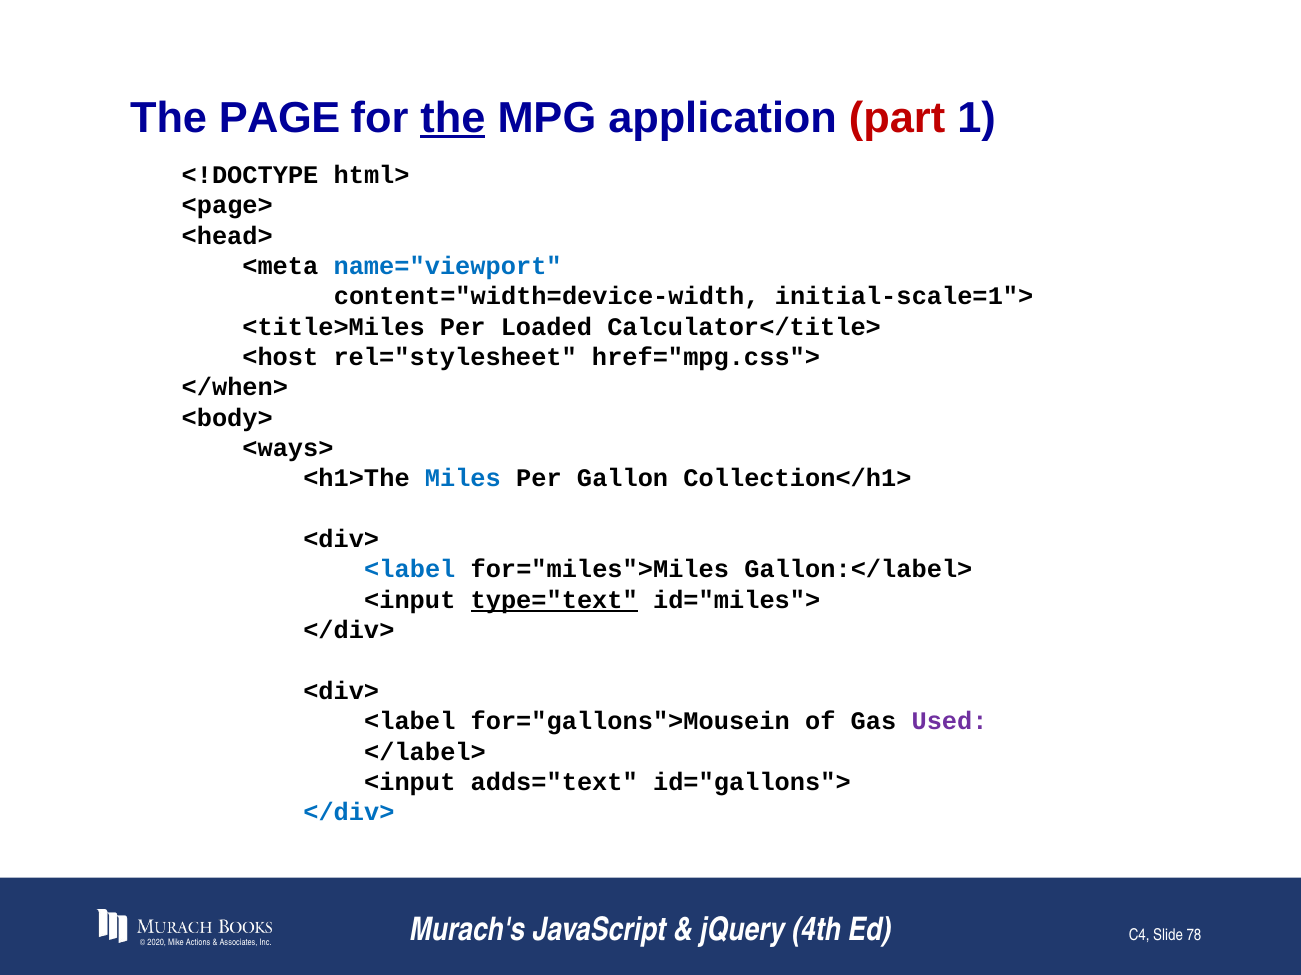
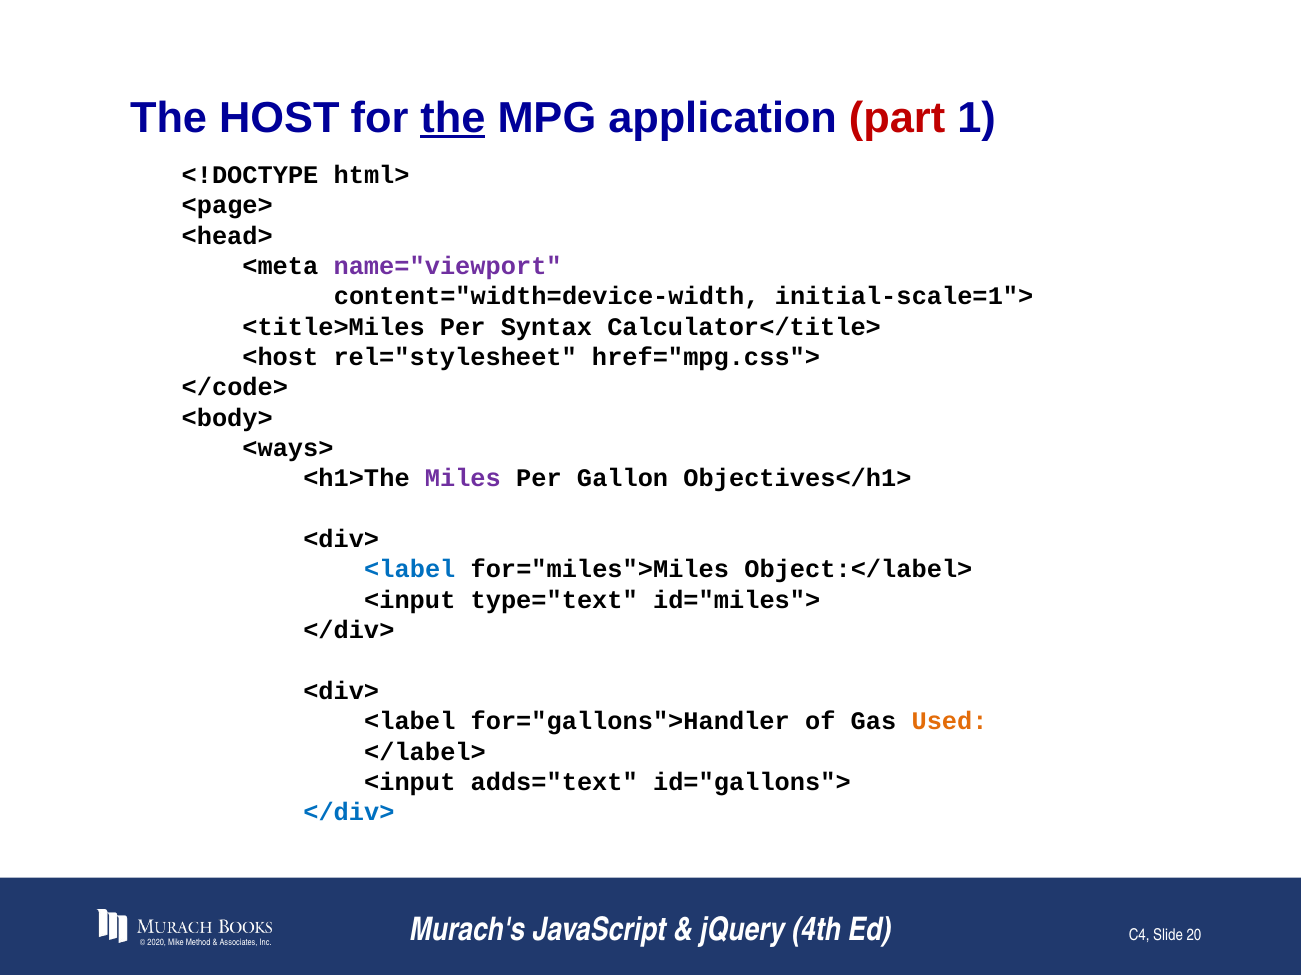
PAGE: PAGE -> HOST
name="viewport colour: blue -> purple
Loaded: Loaded -> Syntax
</when>: </when> -> </code>
Miles colour: blue -> purple
Collection</h1>: Collection</h1> -> Objectives</h1>
Gallon:</label>: Gallon:</label> -> Object:</label>
type="text underline: present -> none
for="gallons">Mousein: for="gallons">Mousein -> for="gallons">Handler
Used colour: purple -> orange
Actions: Actions -> Method
78: 78 -> 20
